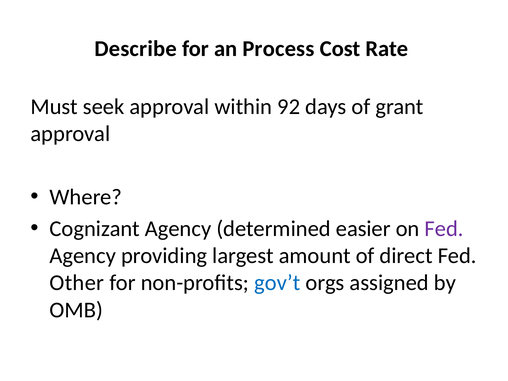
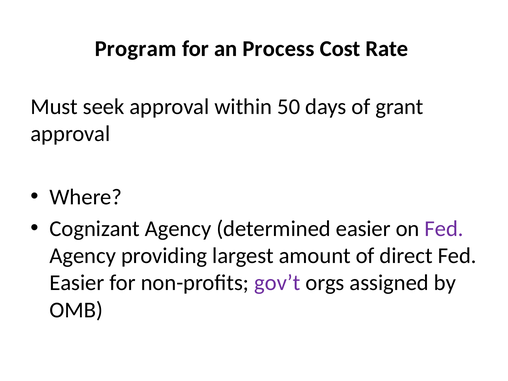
Describe: Describe -> Program
92: 92 -> 50
Other at (77, 283): Other -> Easier
gov’t colour: blue -> purple
